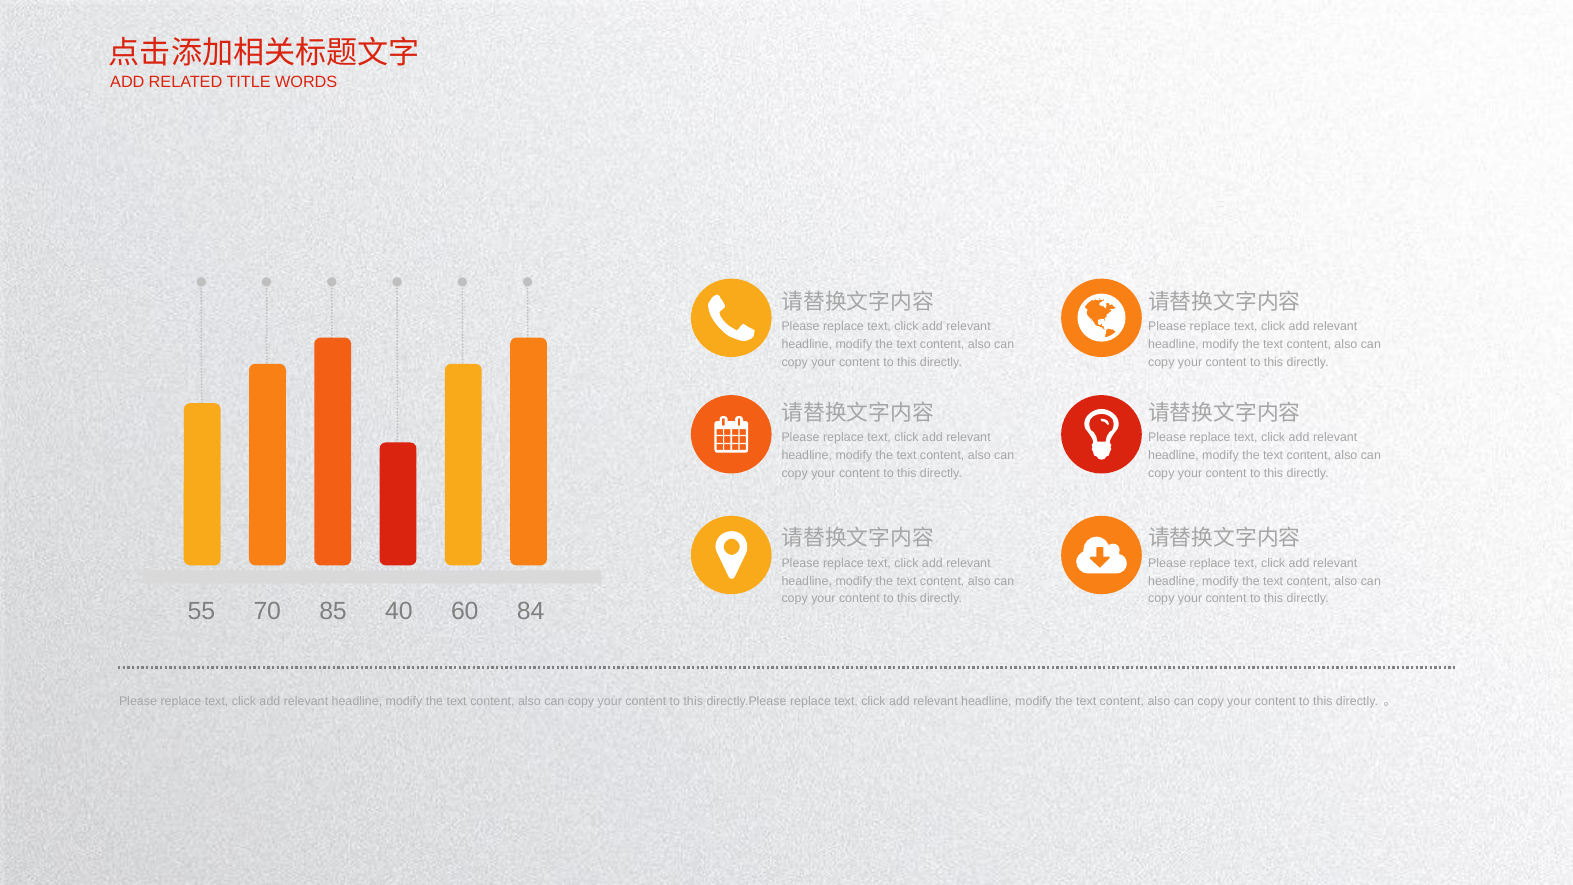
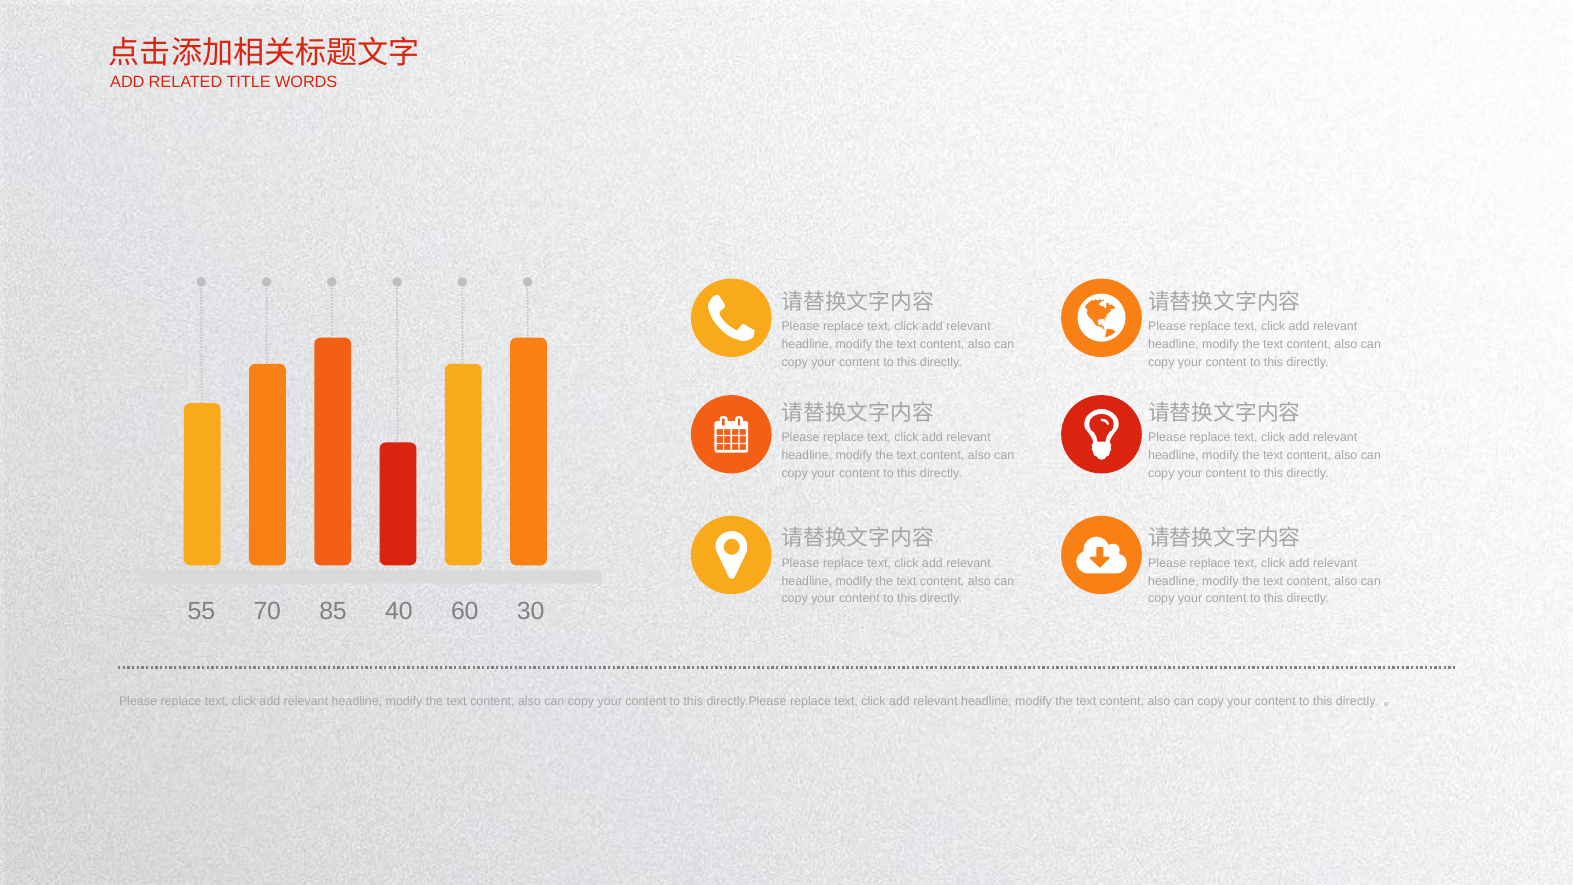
84: 84 -> 30
